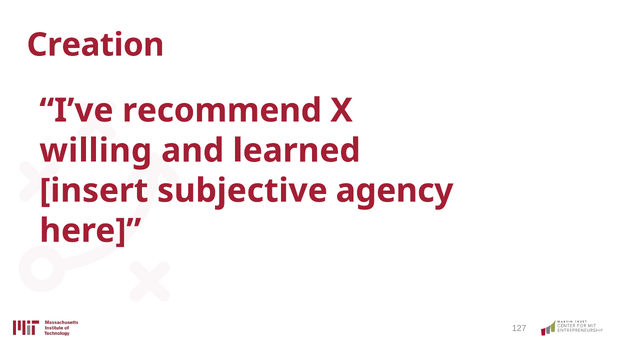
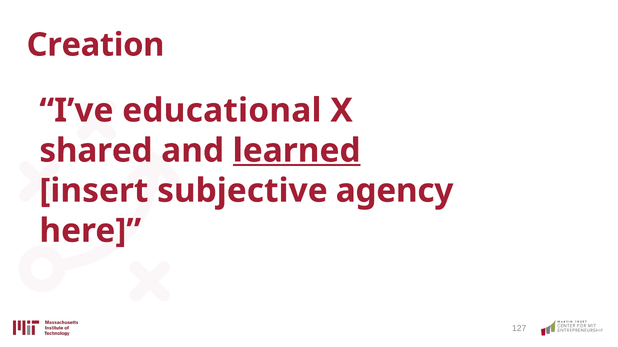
recommend: recommend -> educational
willing: willing -> shared
learned underline: none -> present
